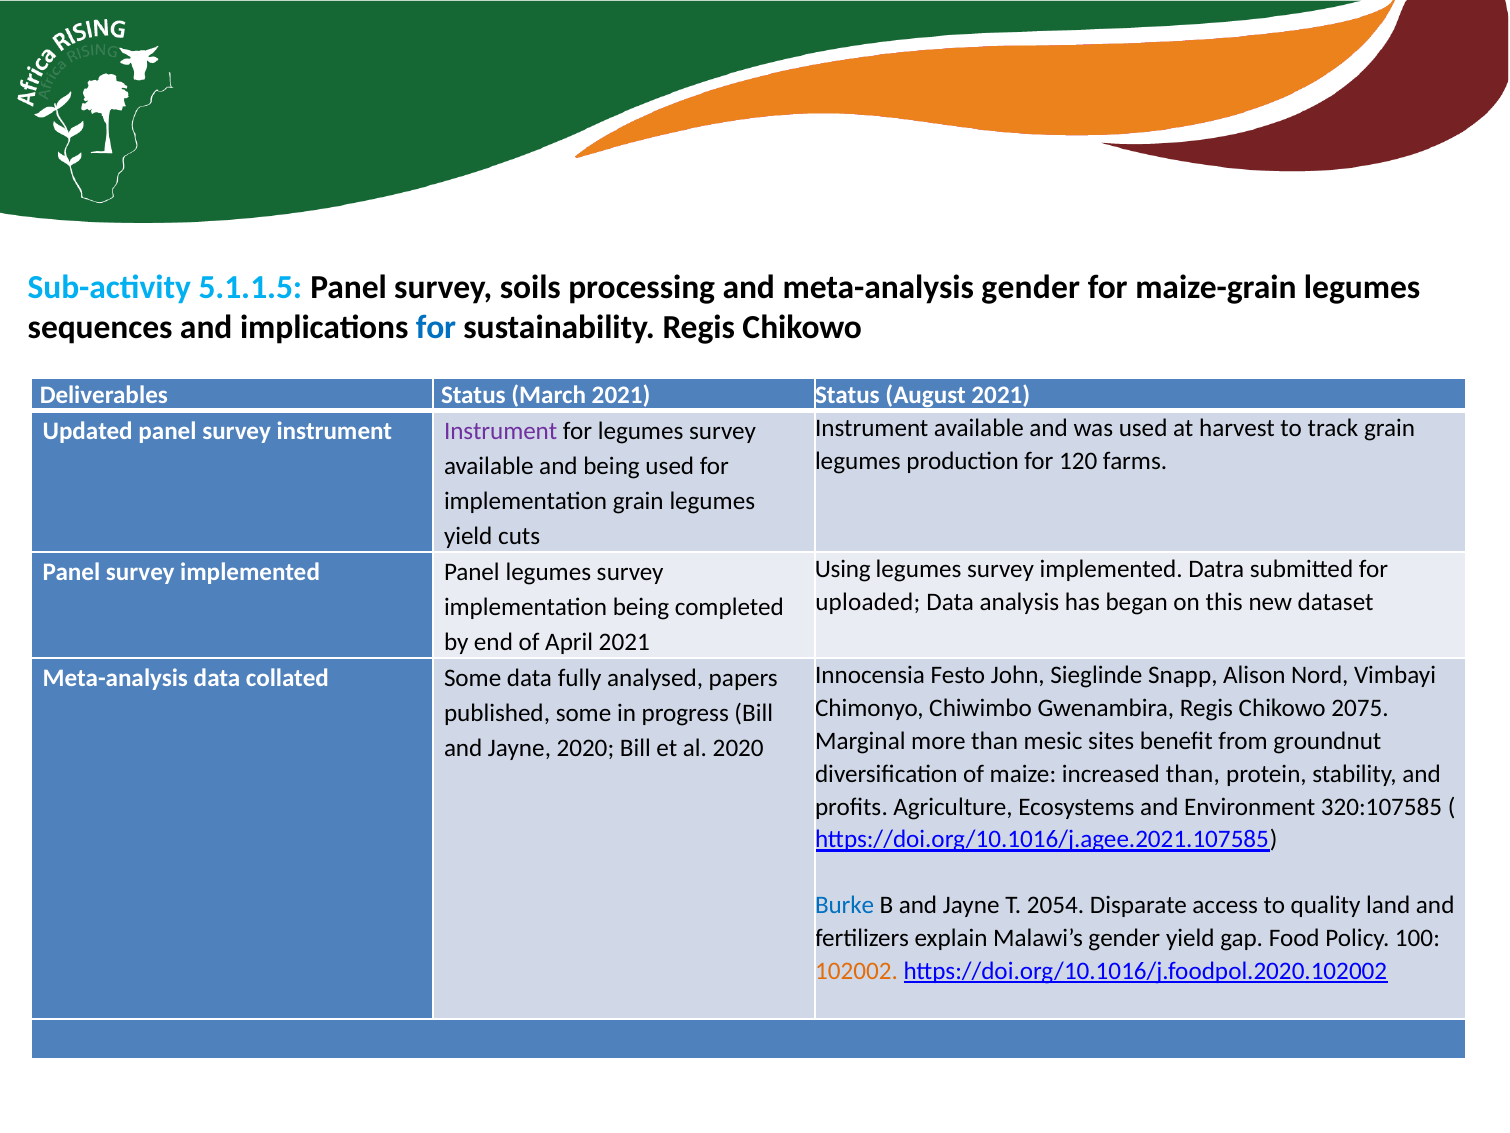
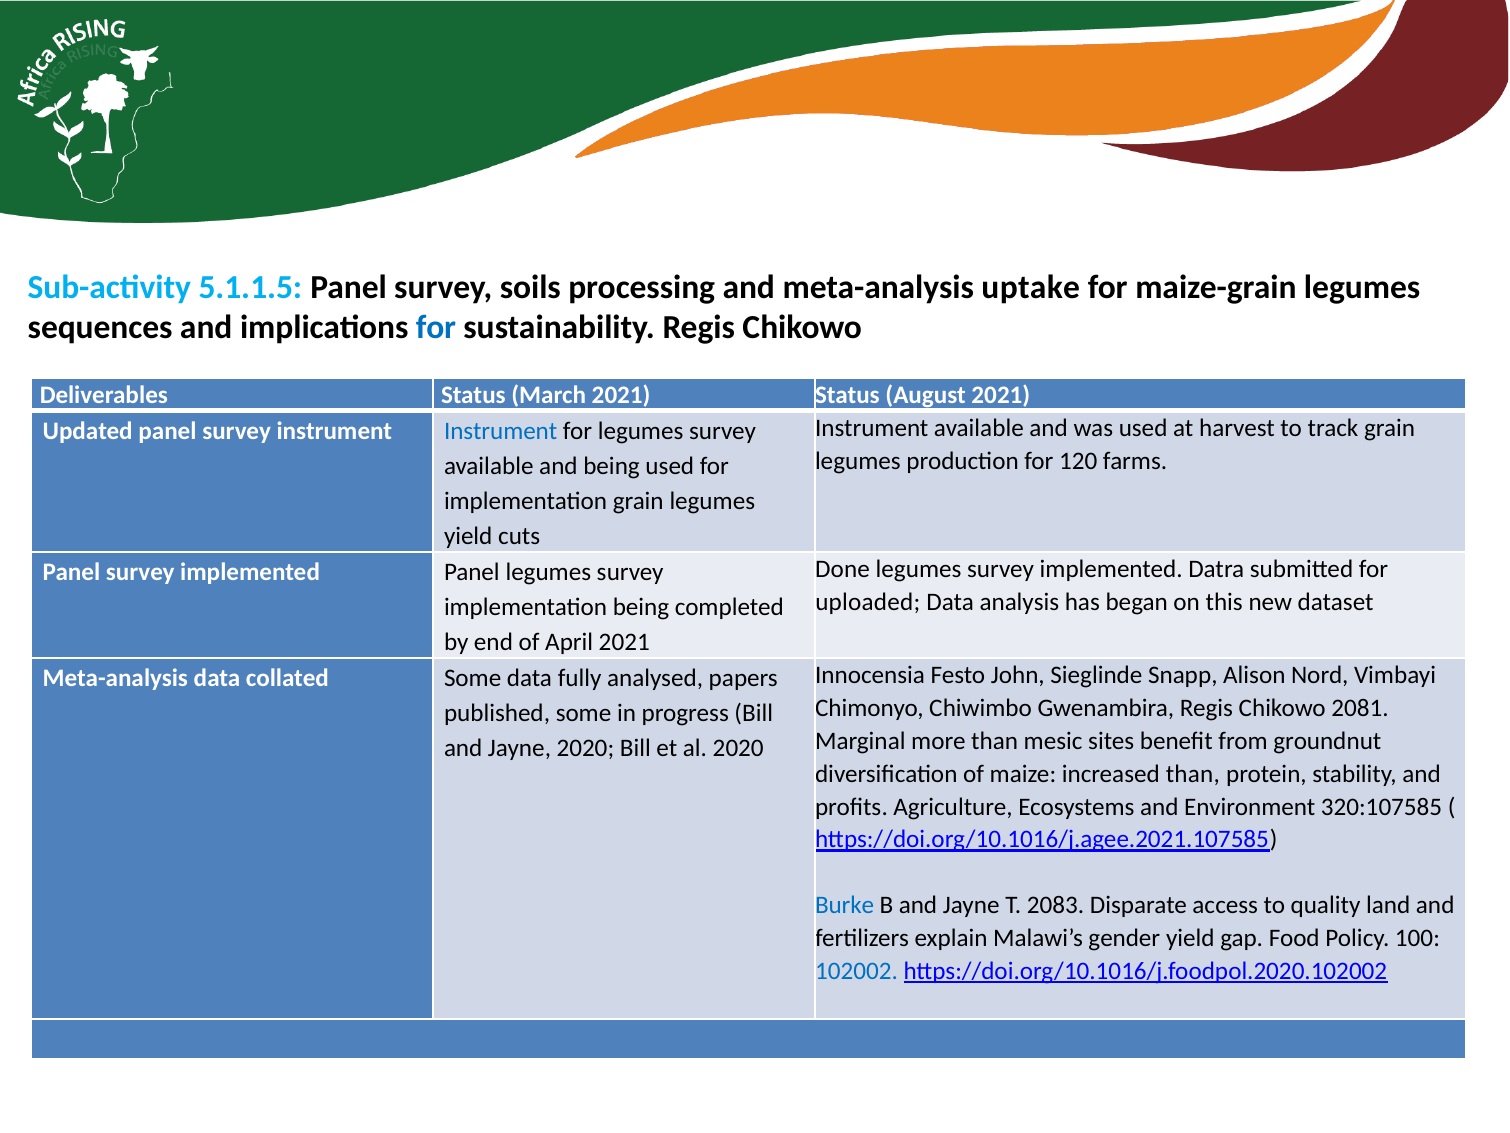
meta-analysis gender: gender -> uptake
Instrument at (501, 431) colour: purple -> blue
Using: Using -> Done
2075: 2075 -> 2081
2054: 2054 -> 2083
102002 colour: orange -> blue
